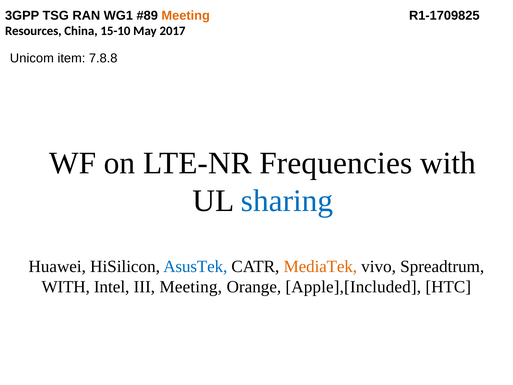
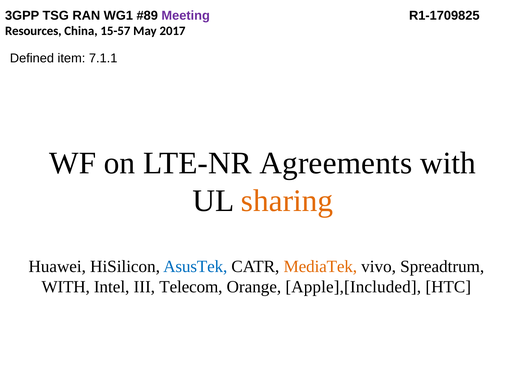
Meeting at (186, 16) colour: orange -> purple
15-10: 15-10 -> 15-57
Unicom: Unicom -> Defined
7.8.8: 7.8.8 -> 7.1.1
Frequencies: Frequencies -> Agreements
sharing colour: blue -> orange
III Meeting: Meeting -> Telecom
